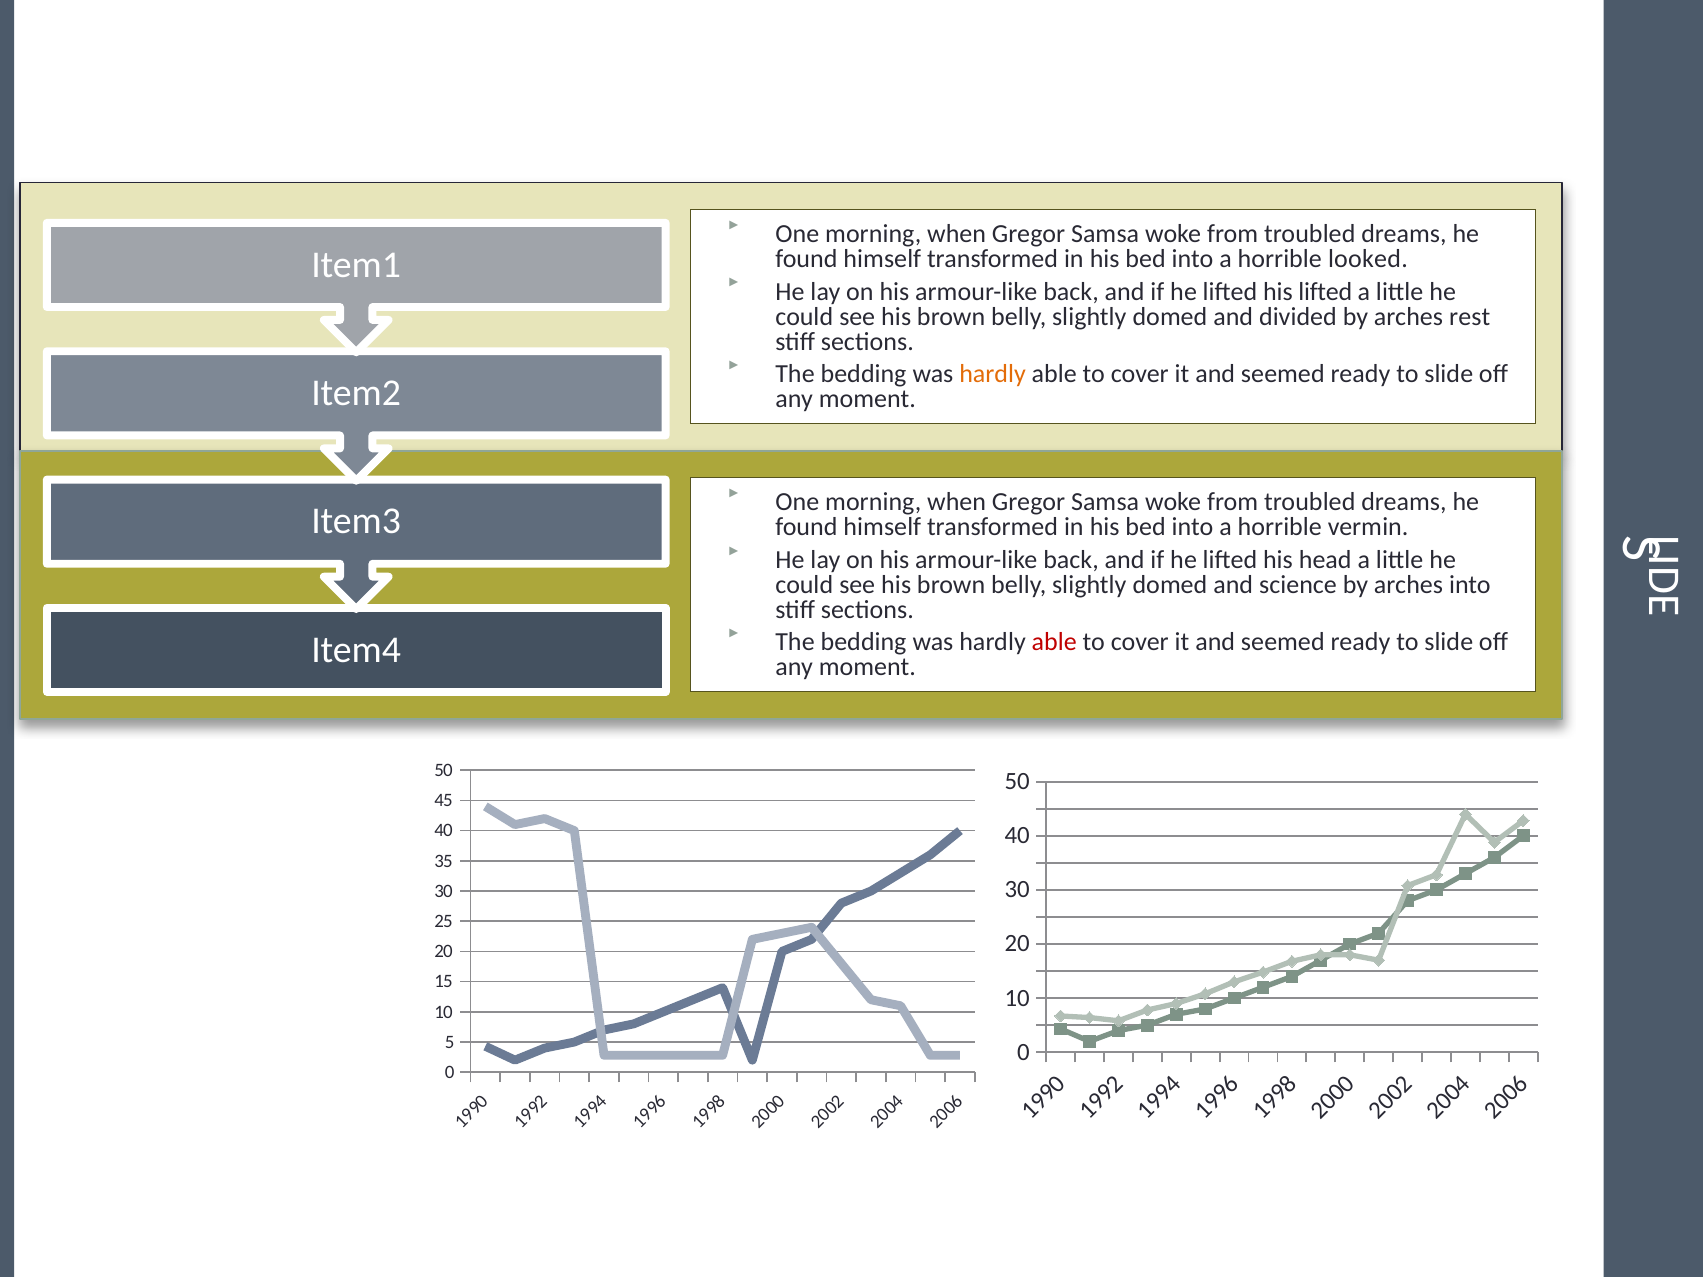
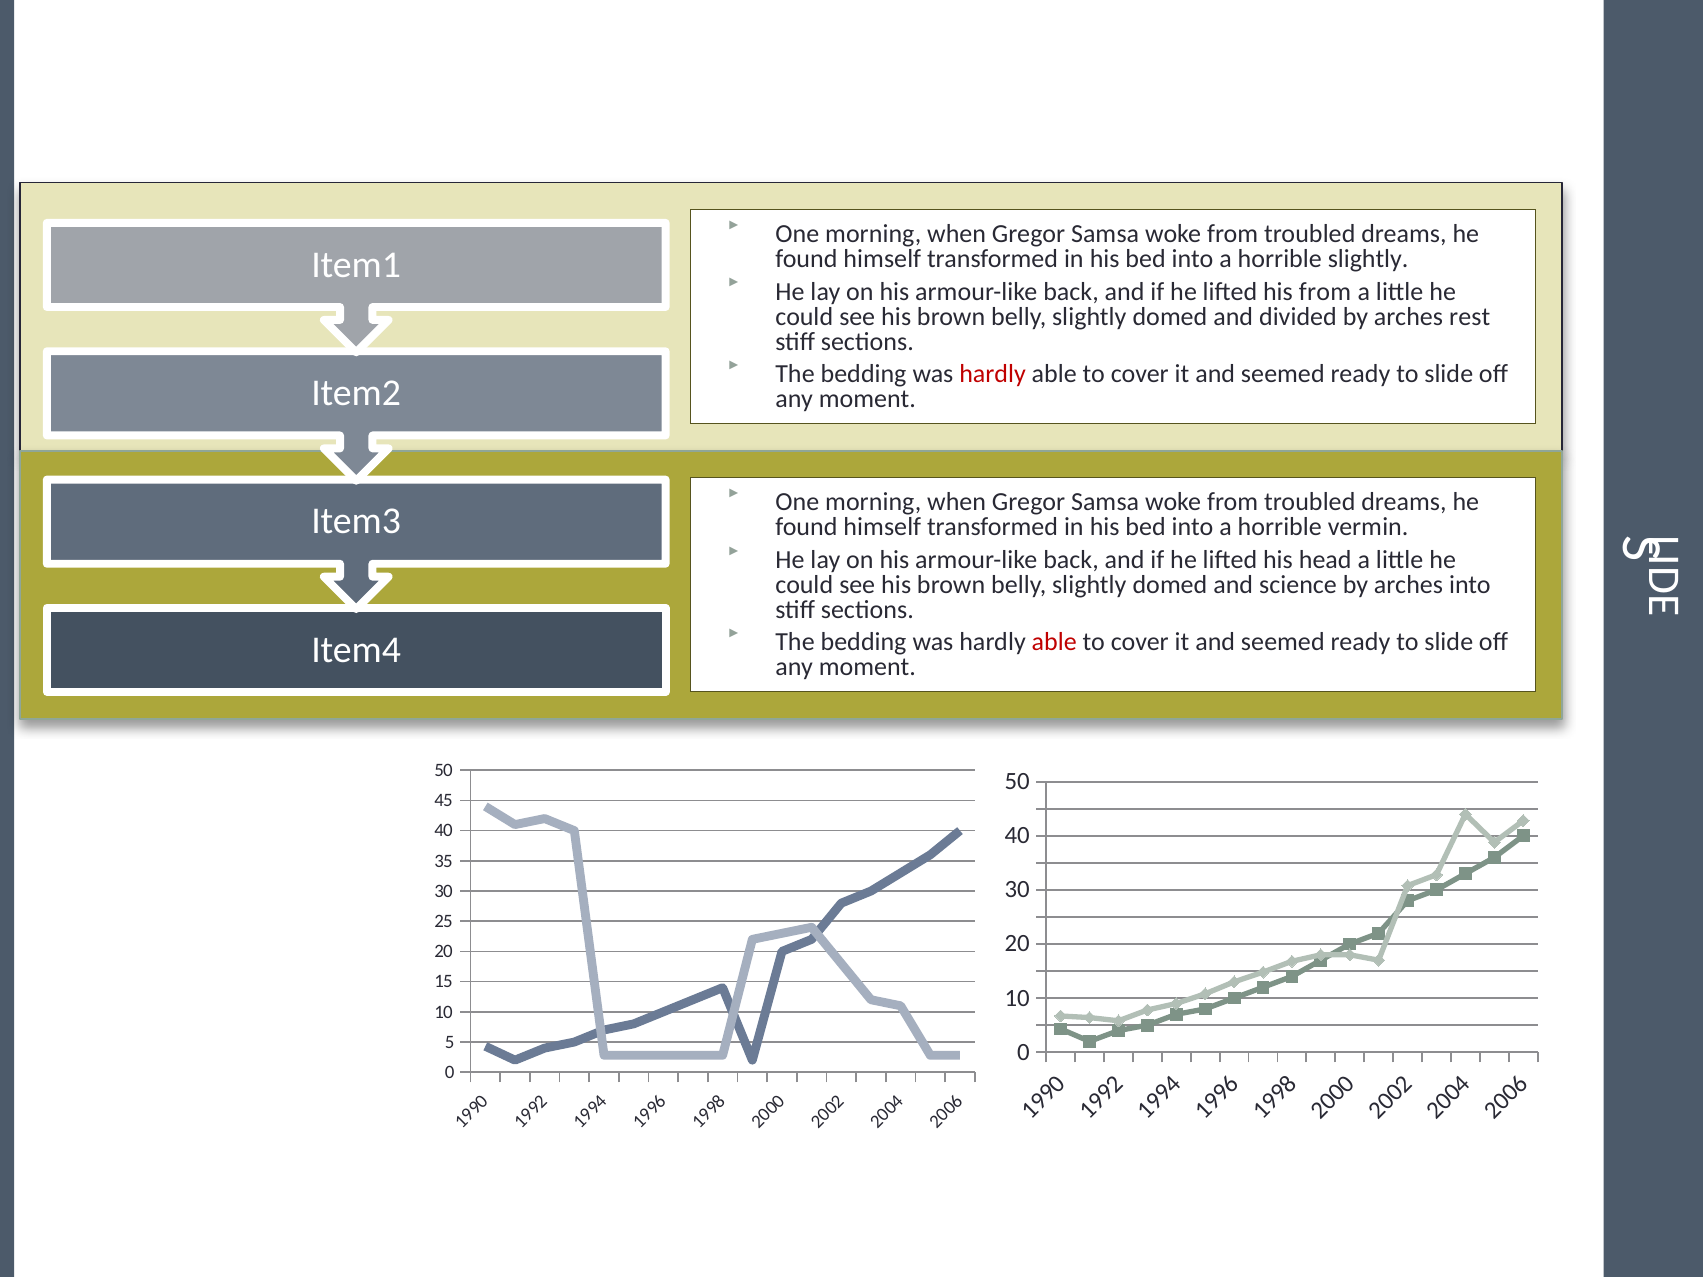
horrible looked: looked -> slightly
his lifted: lifted -> from
hardly at (993, 374) colour: orange -> red
